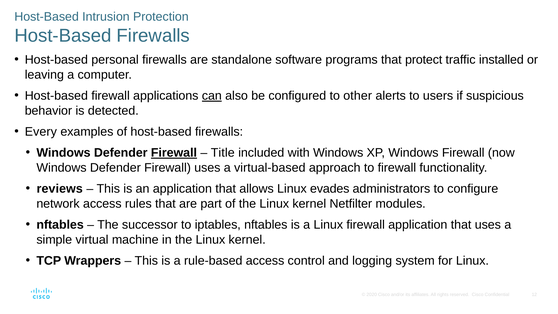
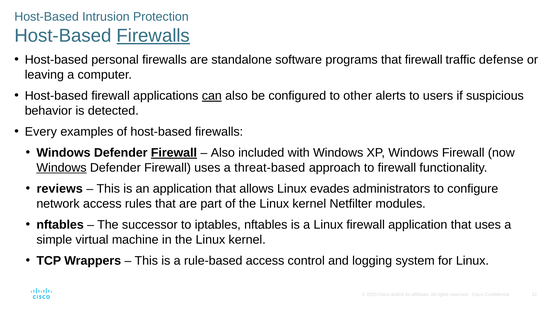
Firewalls at (153, 36) underline: none -> present
that protect: protect -> firewall
installed: installed -> defense
Title at (223, 153): Title -> Also
Windows at (62, 168) underline: none -> present
virtual-based: virtual-based -> threat-based
